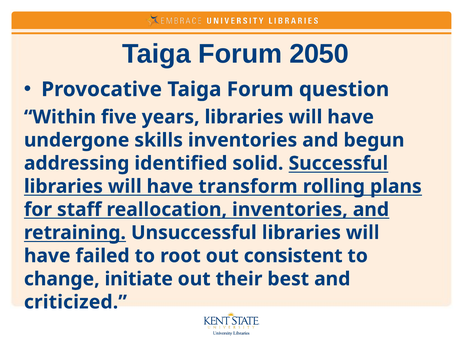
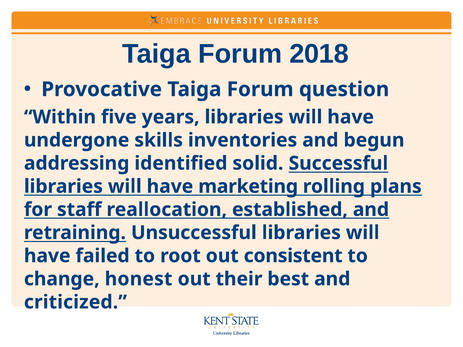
2050: 2050 -> 2018
transform: transform -> marketing
reallocation inventories: inventories -> established
initiate: initiate -> honest
